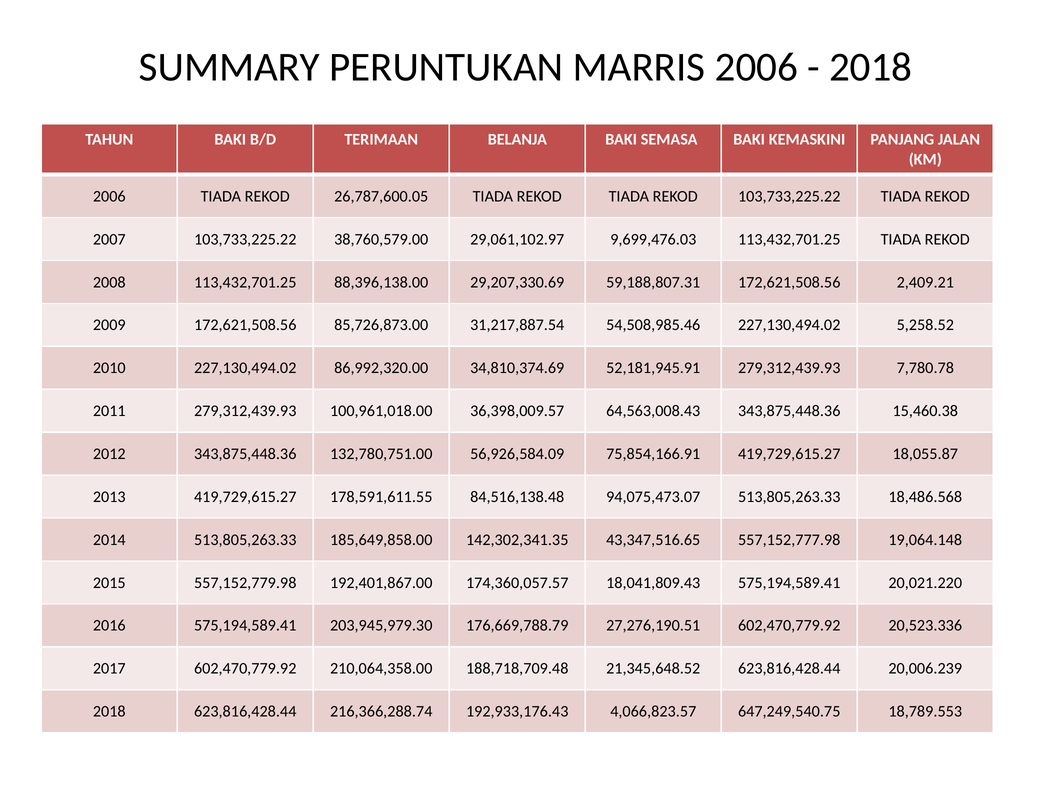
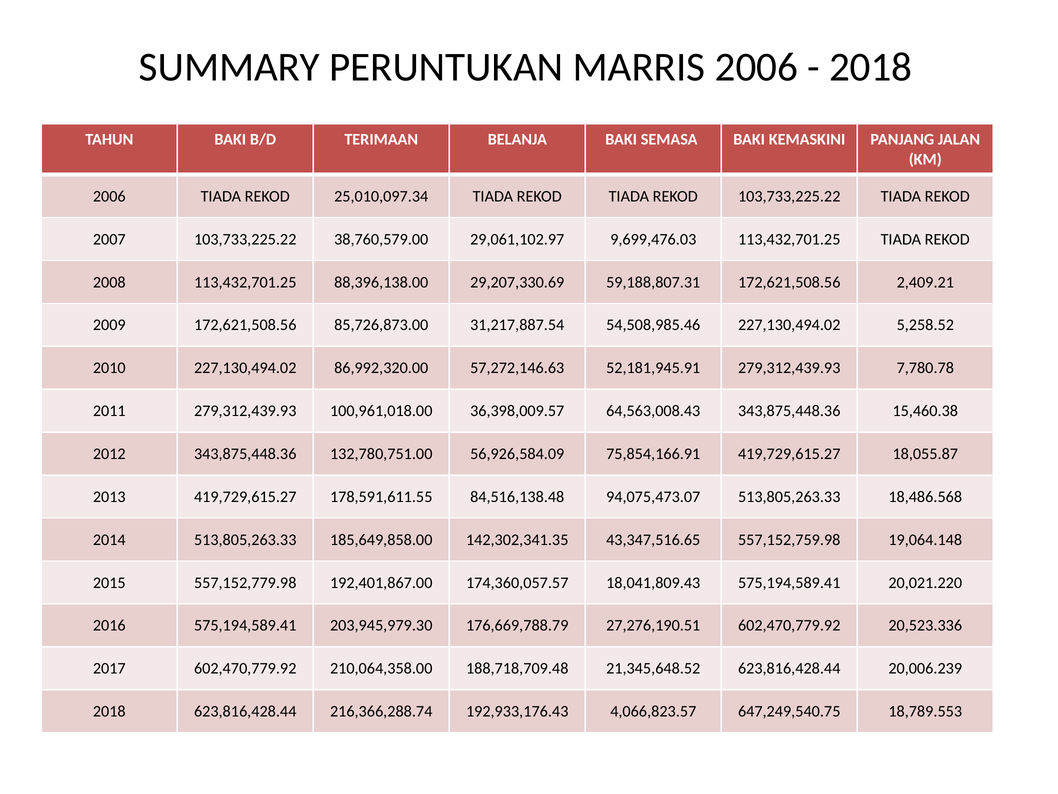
26,787,600.05: 26,787,600.05 -> 25,010,097.34
34,810,374.69: 34,810,374.69 -> 57,272,146.63
557,152,777.98: 557,152,777.98 -> 557,152,759.98
